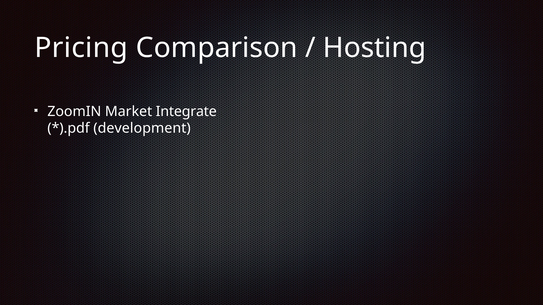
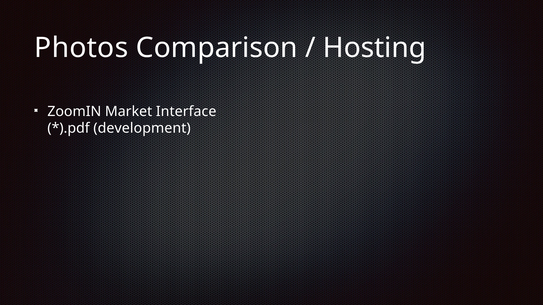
Pricing: Pricing -> Photos
Integrate: Integrate -> Interface
